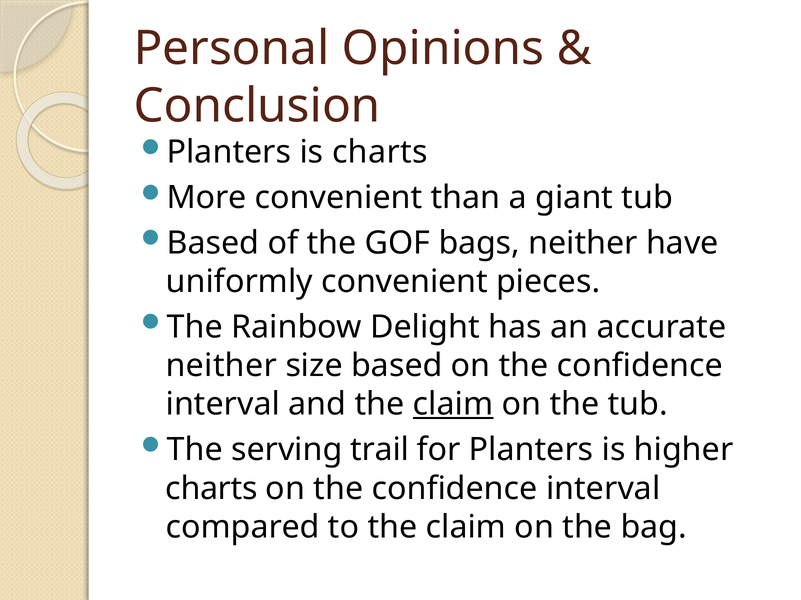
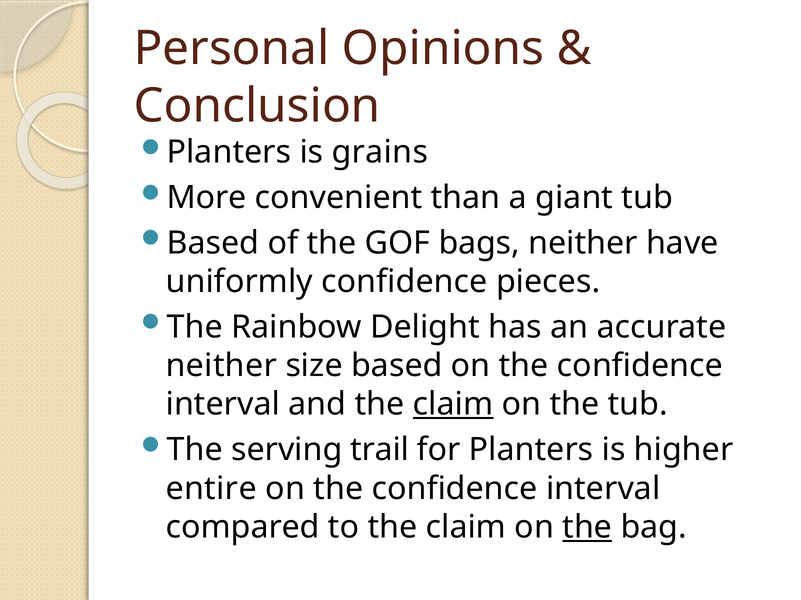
is charts: charts -> grains
uniformly convenient: convenient -> confidence
charts at (212, 489): charts -> entire
the at (587, 528) underline: none -> present
